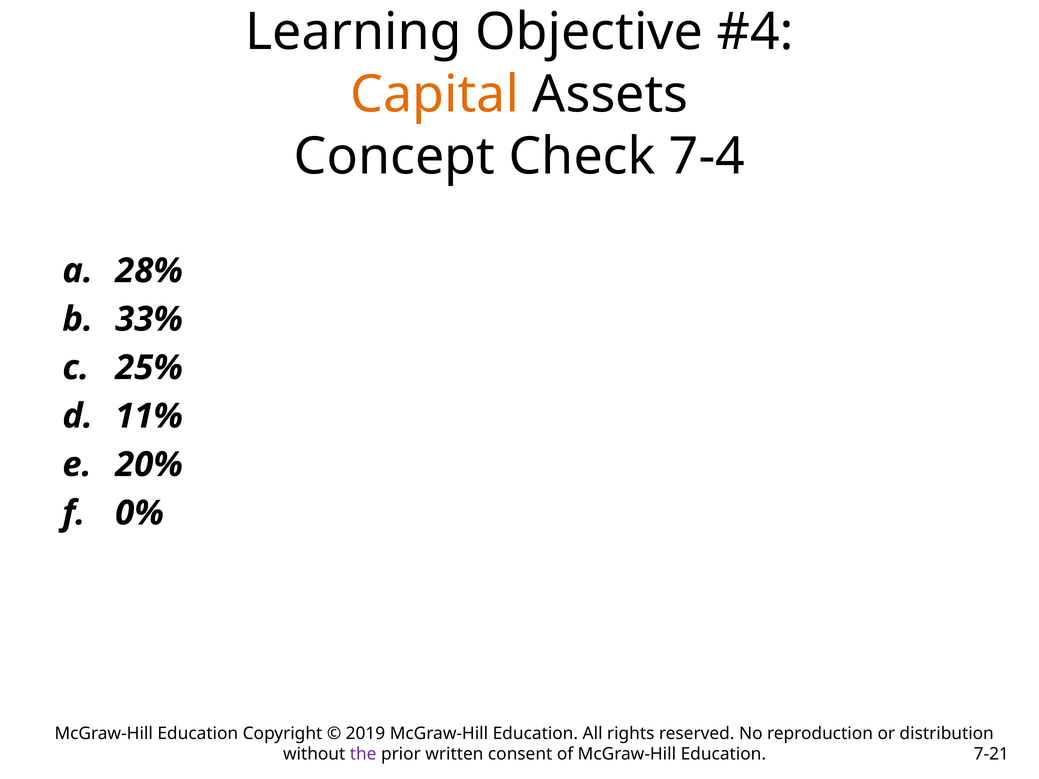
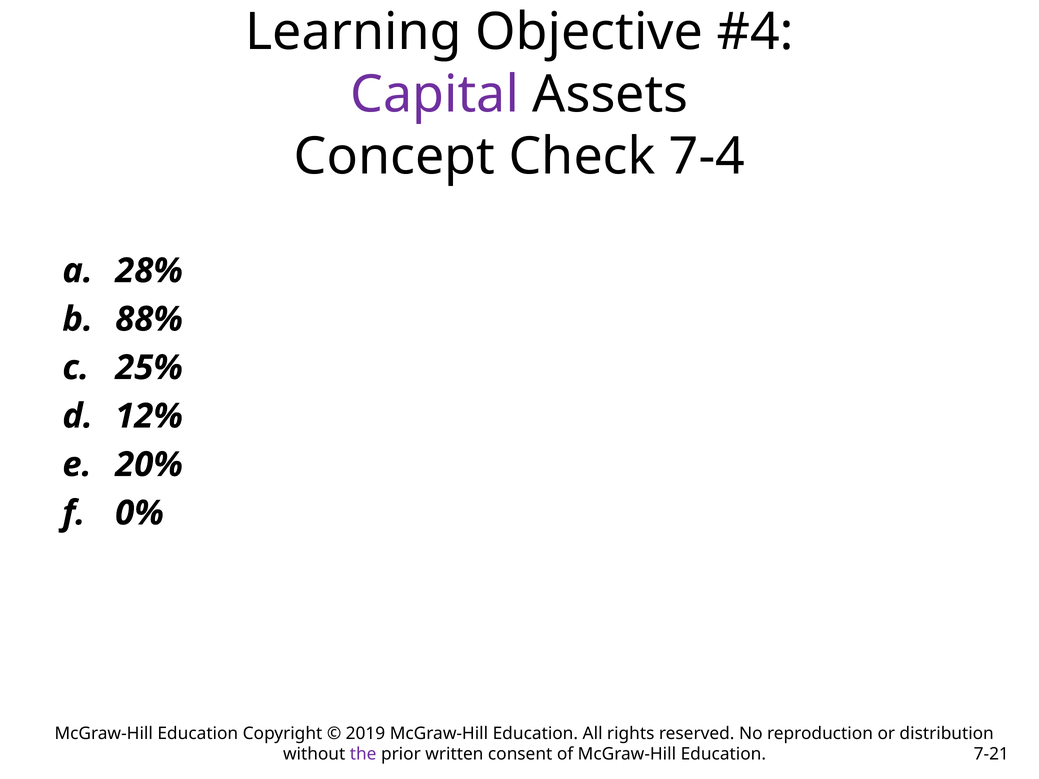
Capital colour: orange -> purple
33%: 33% -> 88%
11%: 11% -> 12%
